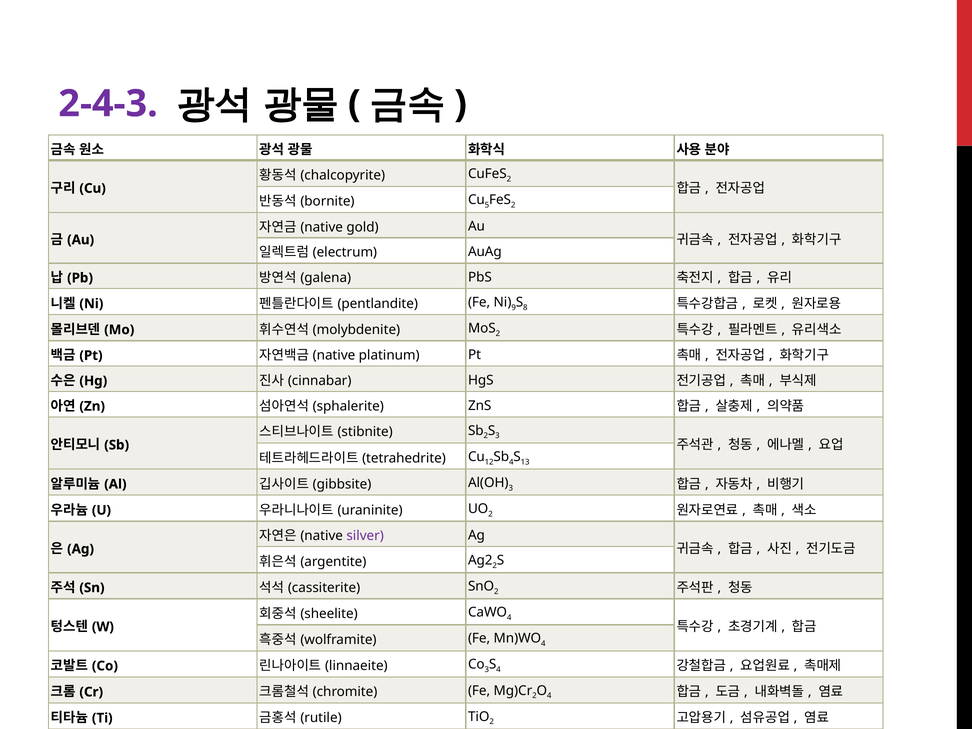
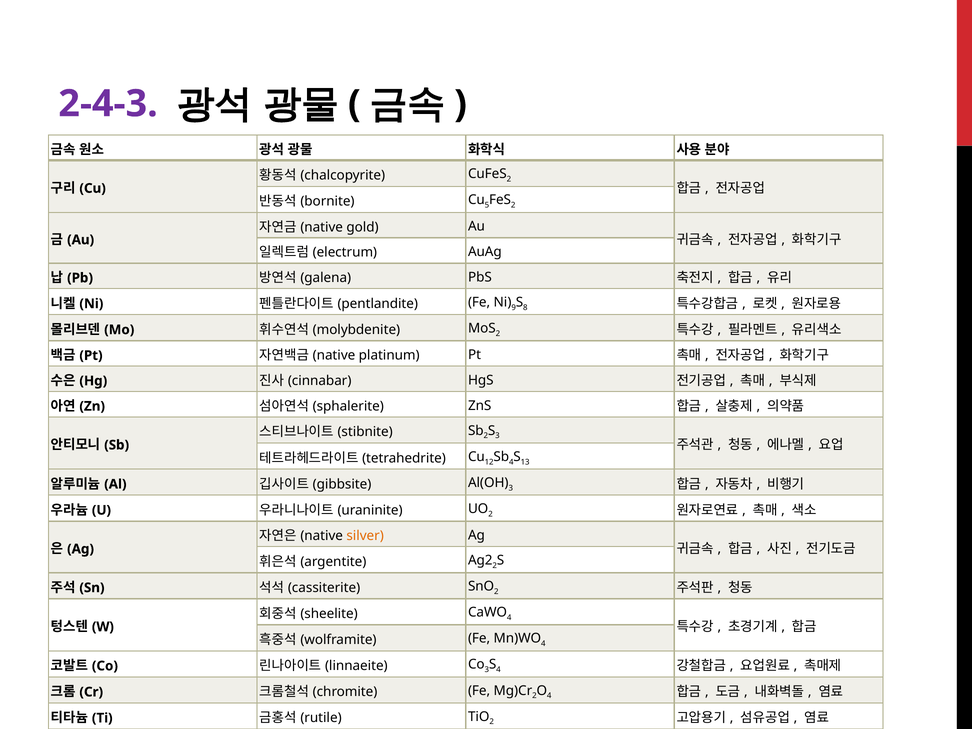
silver colour: purple -> orange
